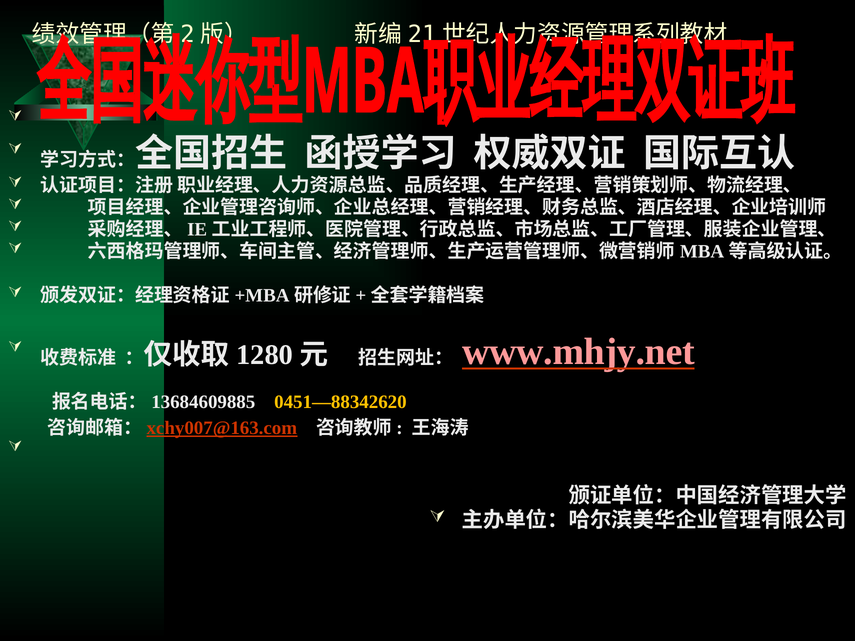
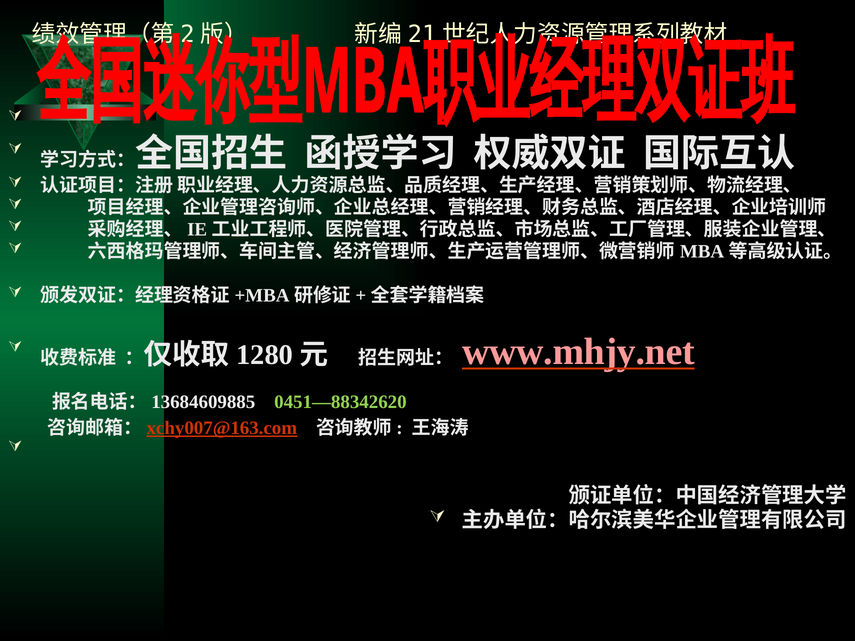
0451—88342620 colour: yellow -> light green
